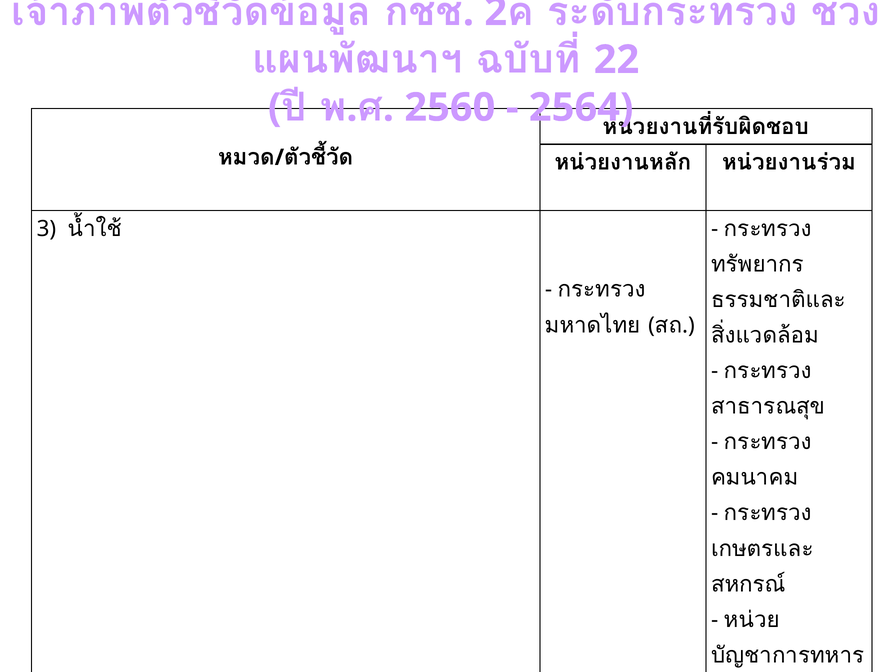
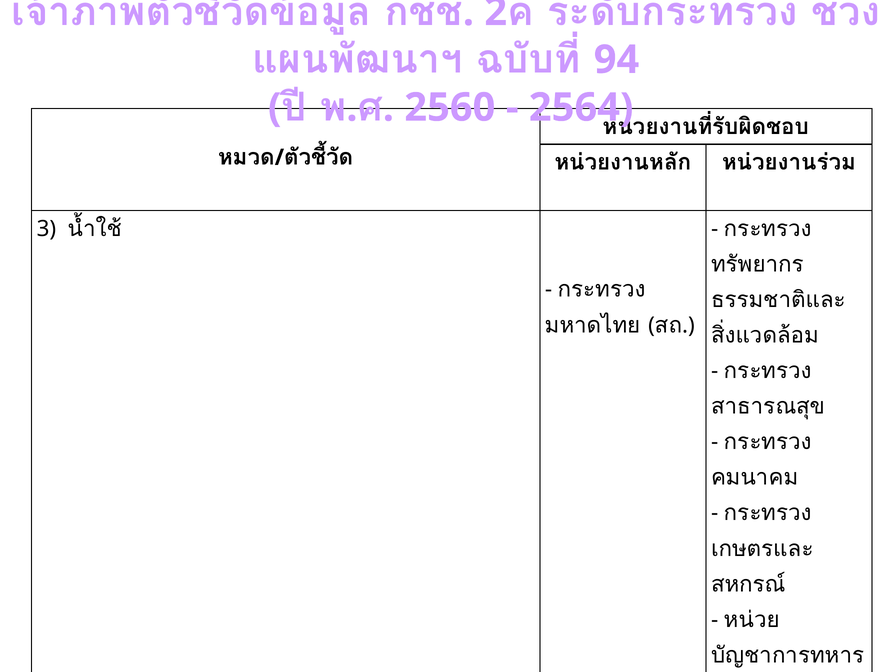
22: 22 -> 94
